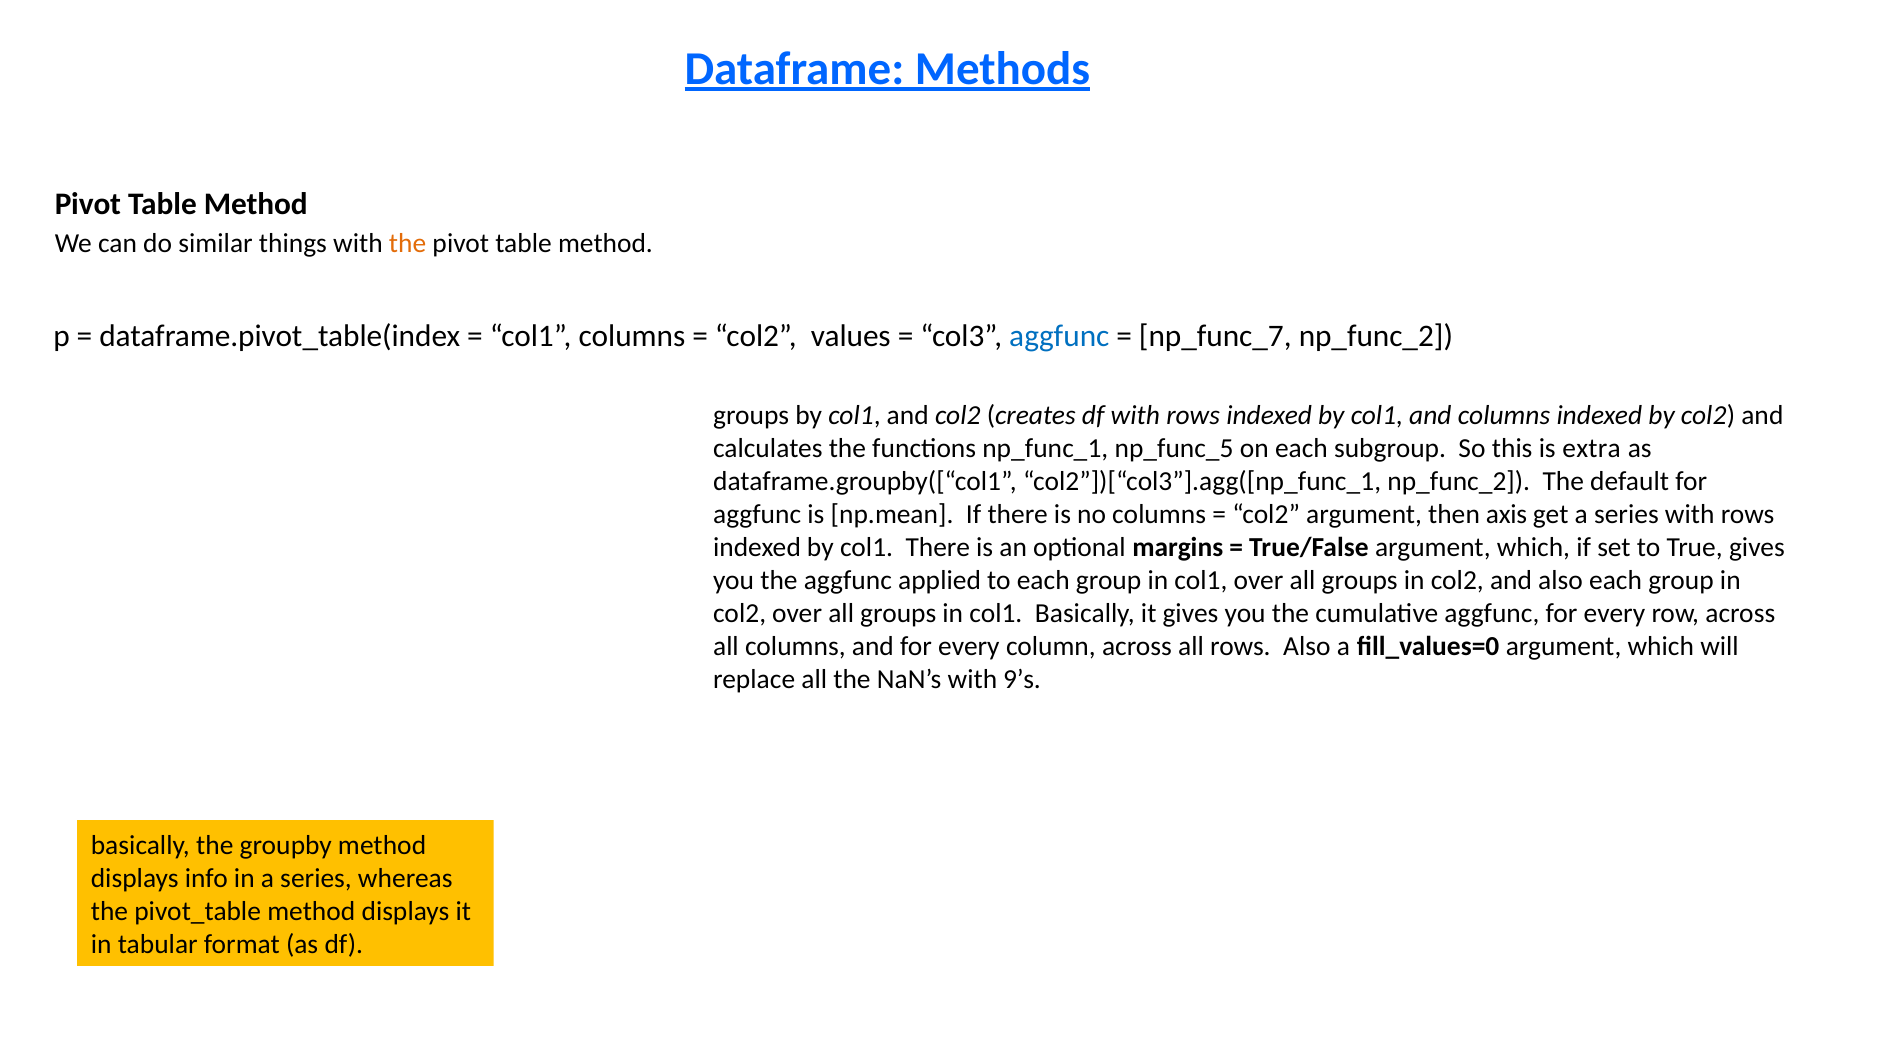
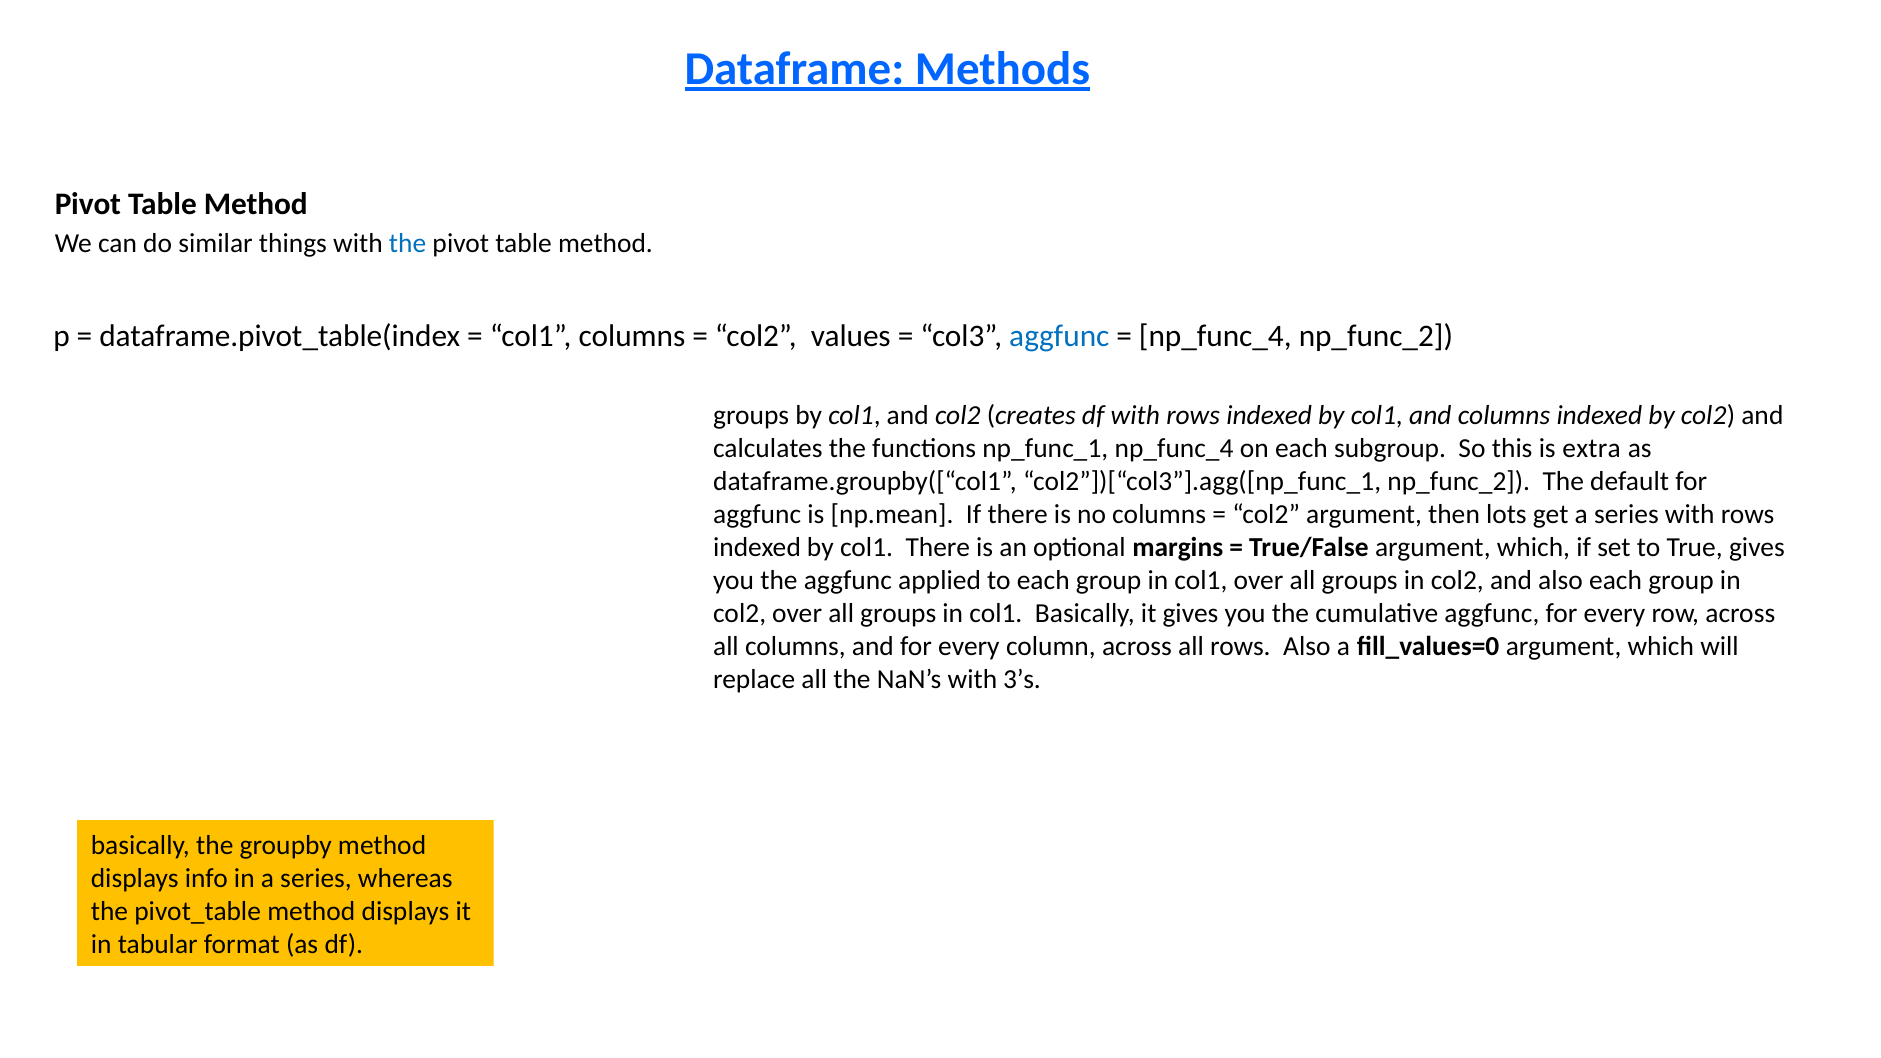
the at (408, 244) colour: orange -> blue
np_func_7 at (1215, 337): np_func_7 -> np_func_4
np_func_1 np_func_5: np_func_5 -> np_func_4
axis: axis -> lots
9’s: 9’s -> 3’s
